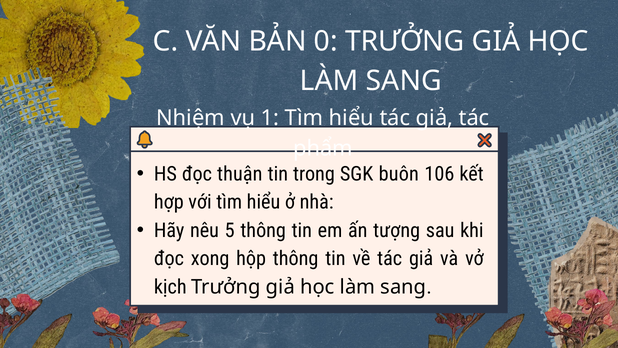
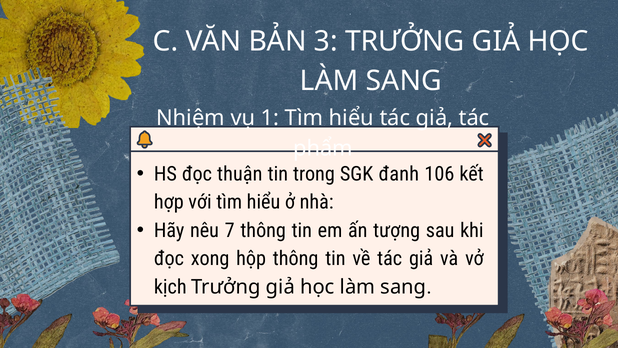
0: 0 -> 3
buôn: buôn -> đanh
5: 5 -> 7
